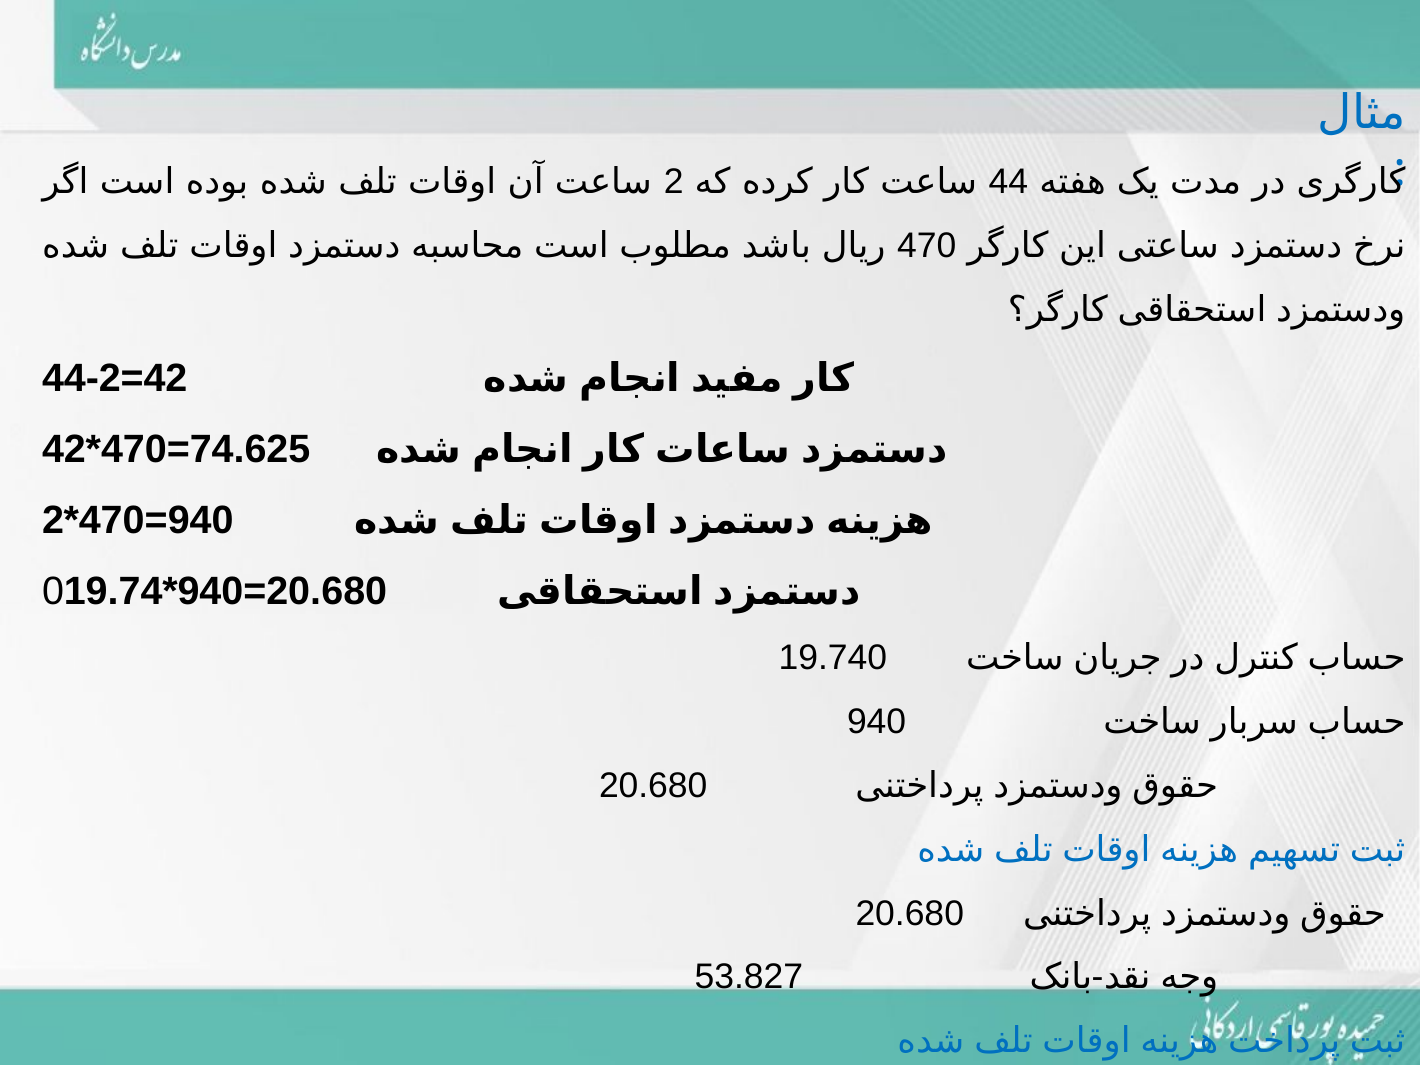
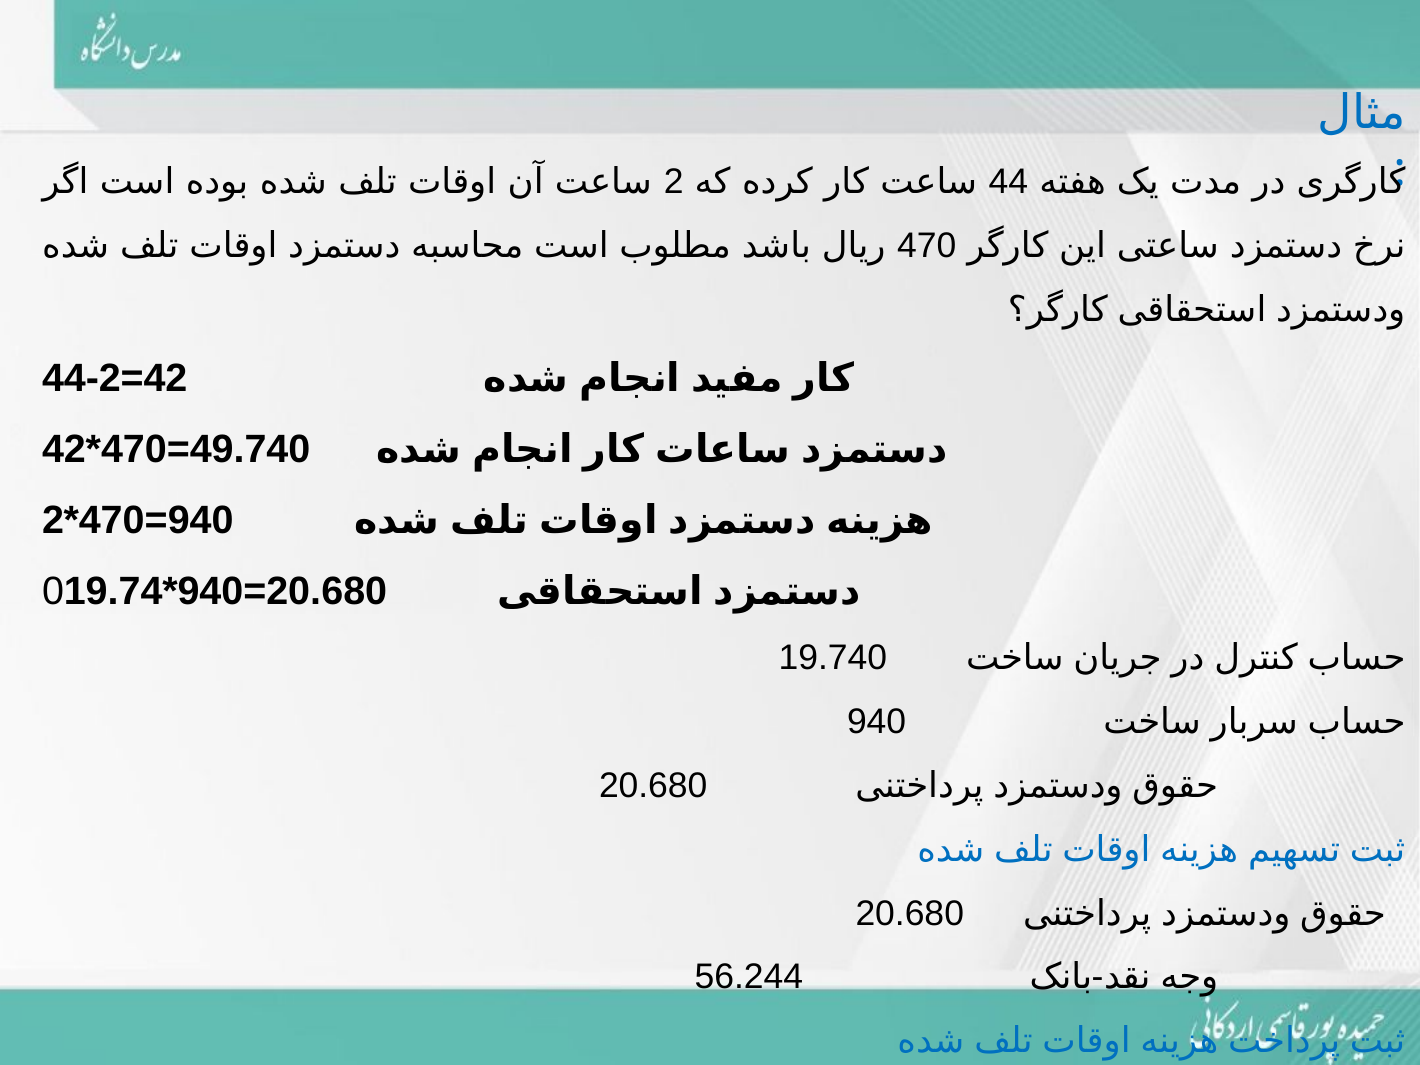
74.625: 74.625 -> 49.740
53.827: 53.827 -> 56.244
